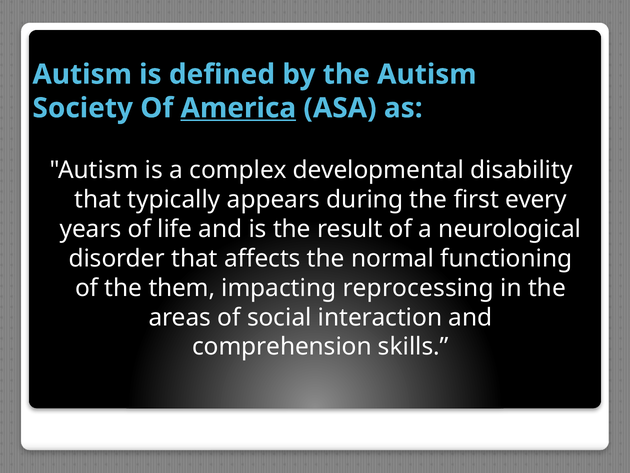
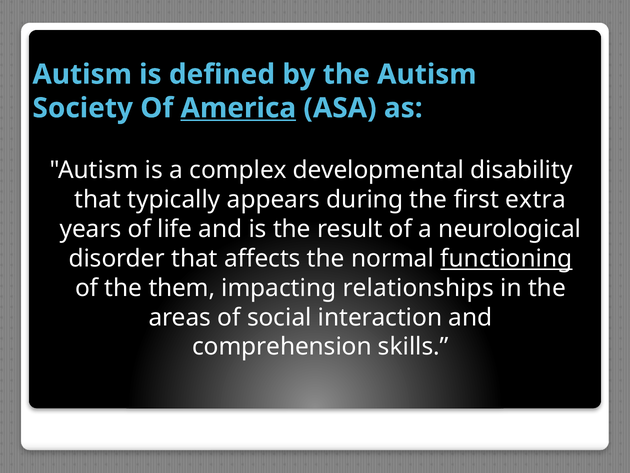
every: every -> extra
functioning underline: none -> present
reprocessing: reprocessing -> relationships
